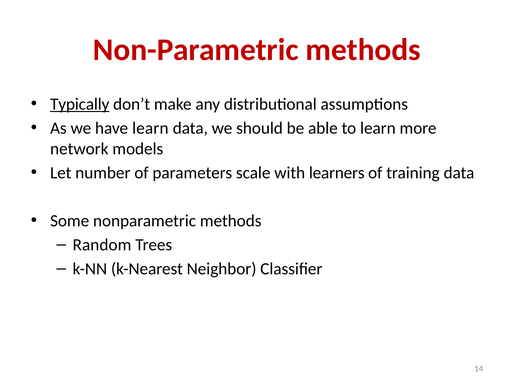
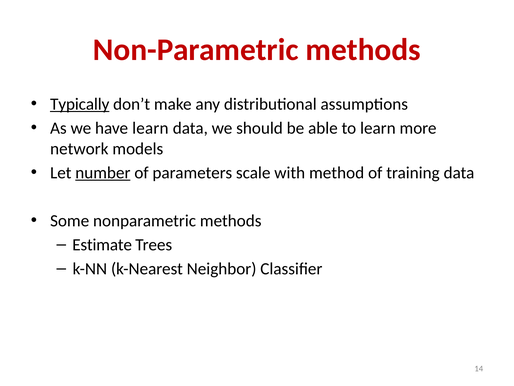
number underline: none -> present
learners: learners -> method
Random: Random -> Estimate
